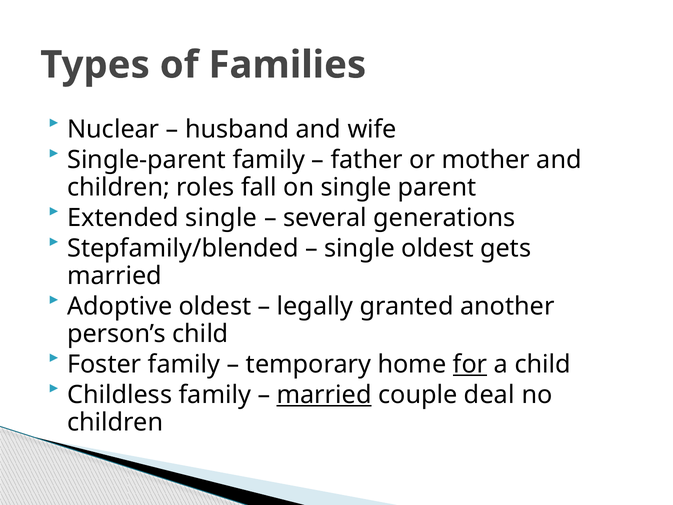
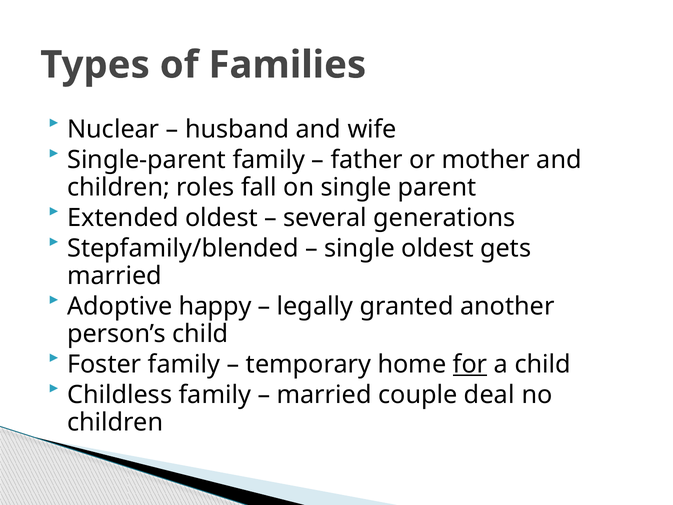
Extended single: single -> oldest
Adoptive oldest: oldest -> happy
married at (324, 395) underline: present -> none
